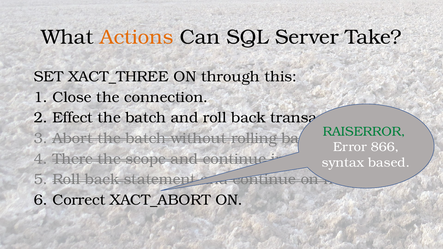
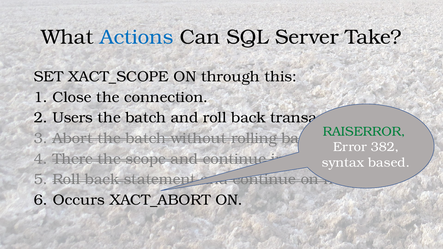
Actions colour: orange -> blue
XACT_THREE: XACT_THREE -> XACT_SCOPE
Effect: Effect -> Users
866: 866 -> 382
Correct: Correct -> Occurs
